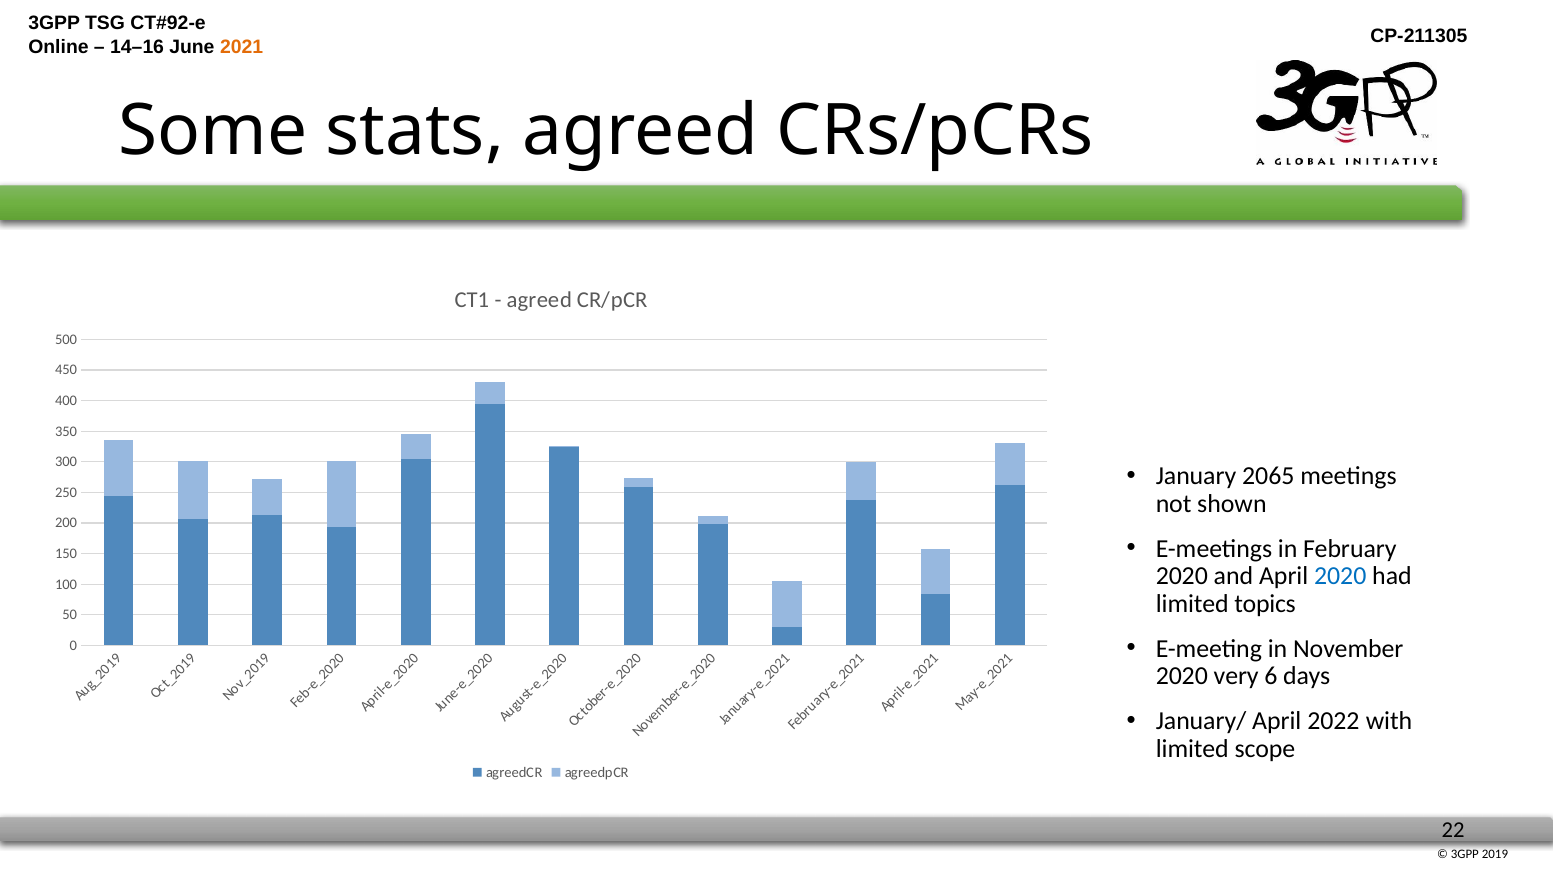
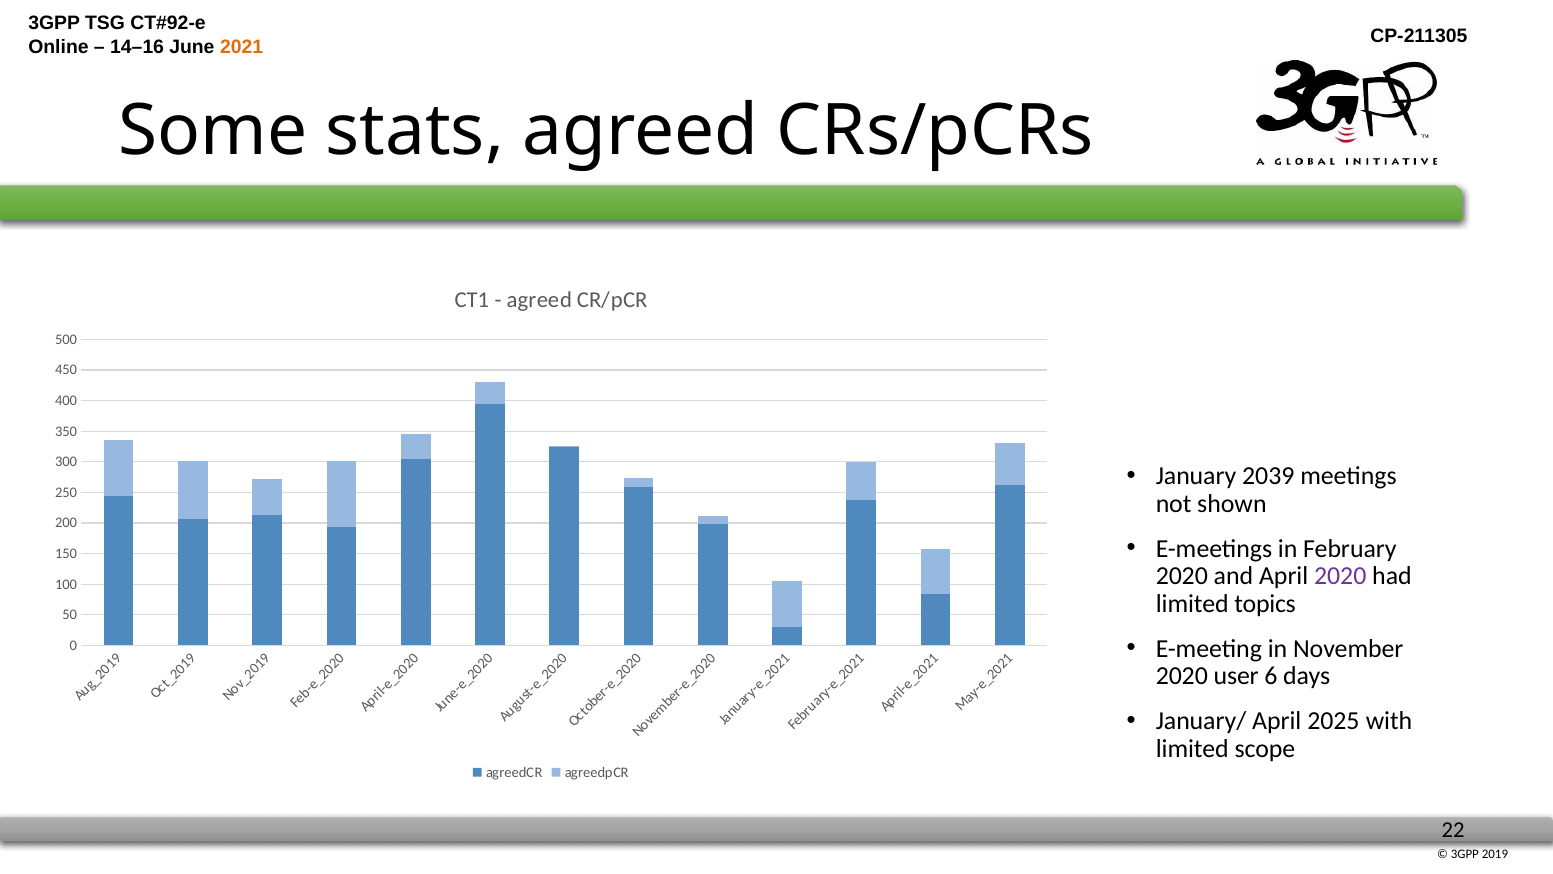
2065: 2065 -> 2039
2020 at (1340, 576) colour: blue -> purple
very: very -> user
2022: 2022 -> 2025
